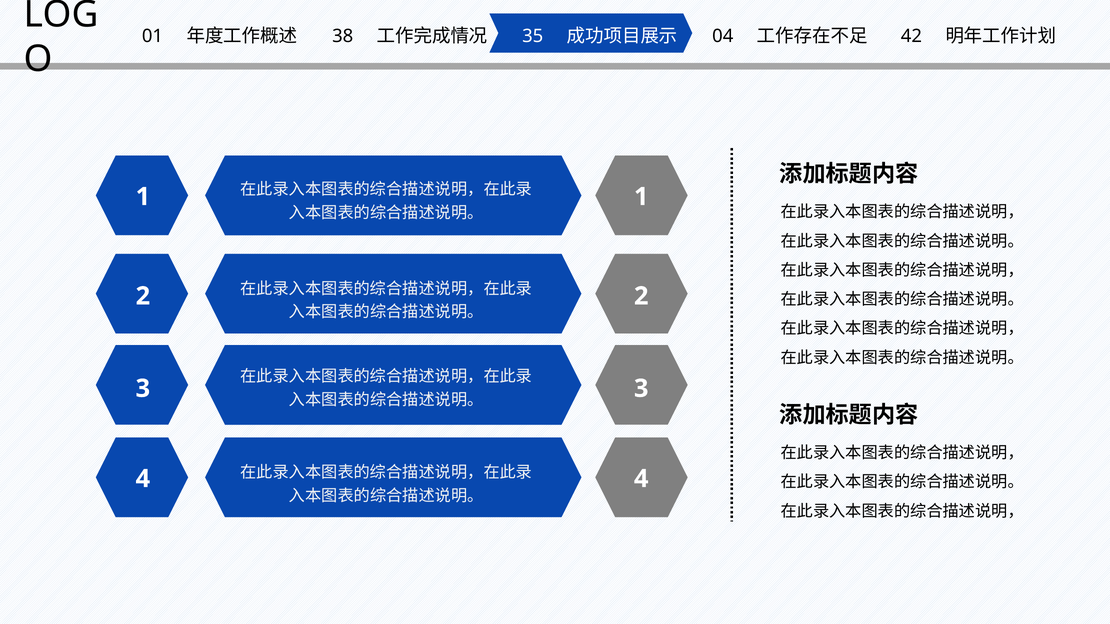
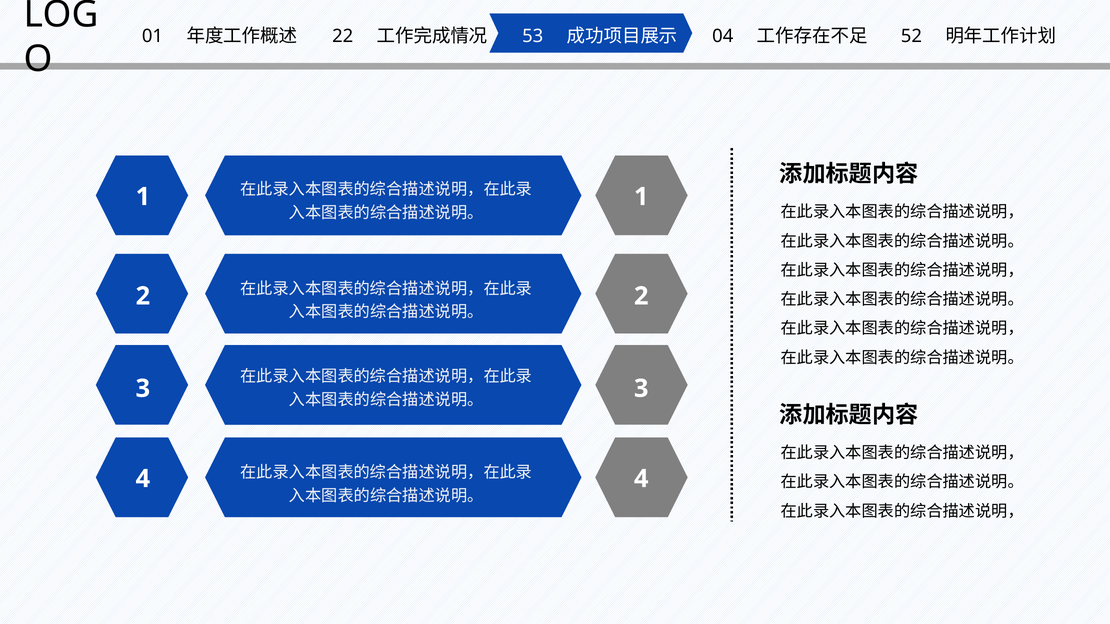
38: 38 -> 22
35: 35 -> 53
42: 42 -> 52
